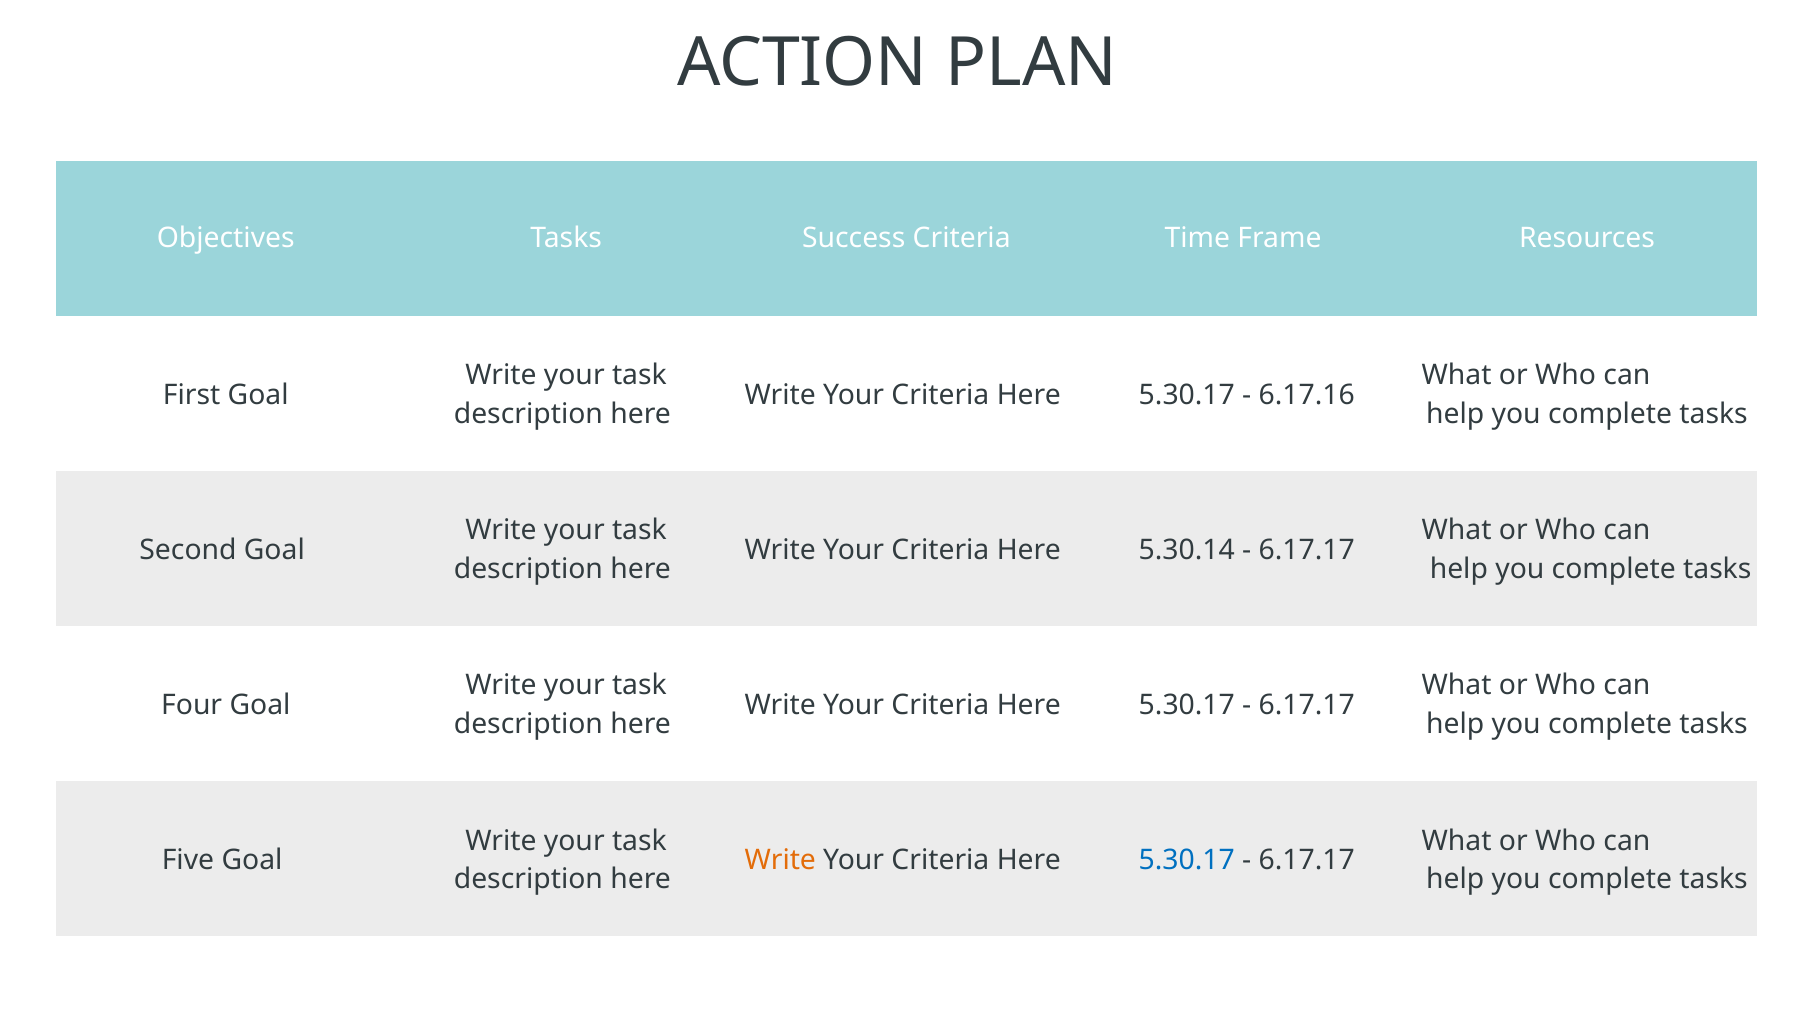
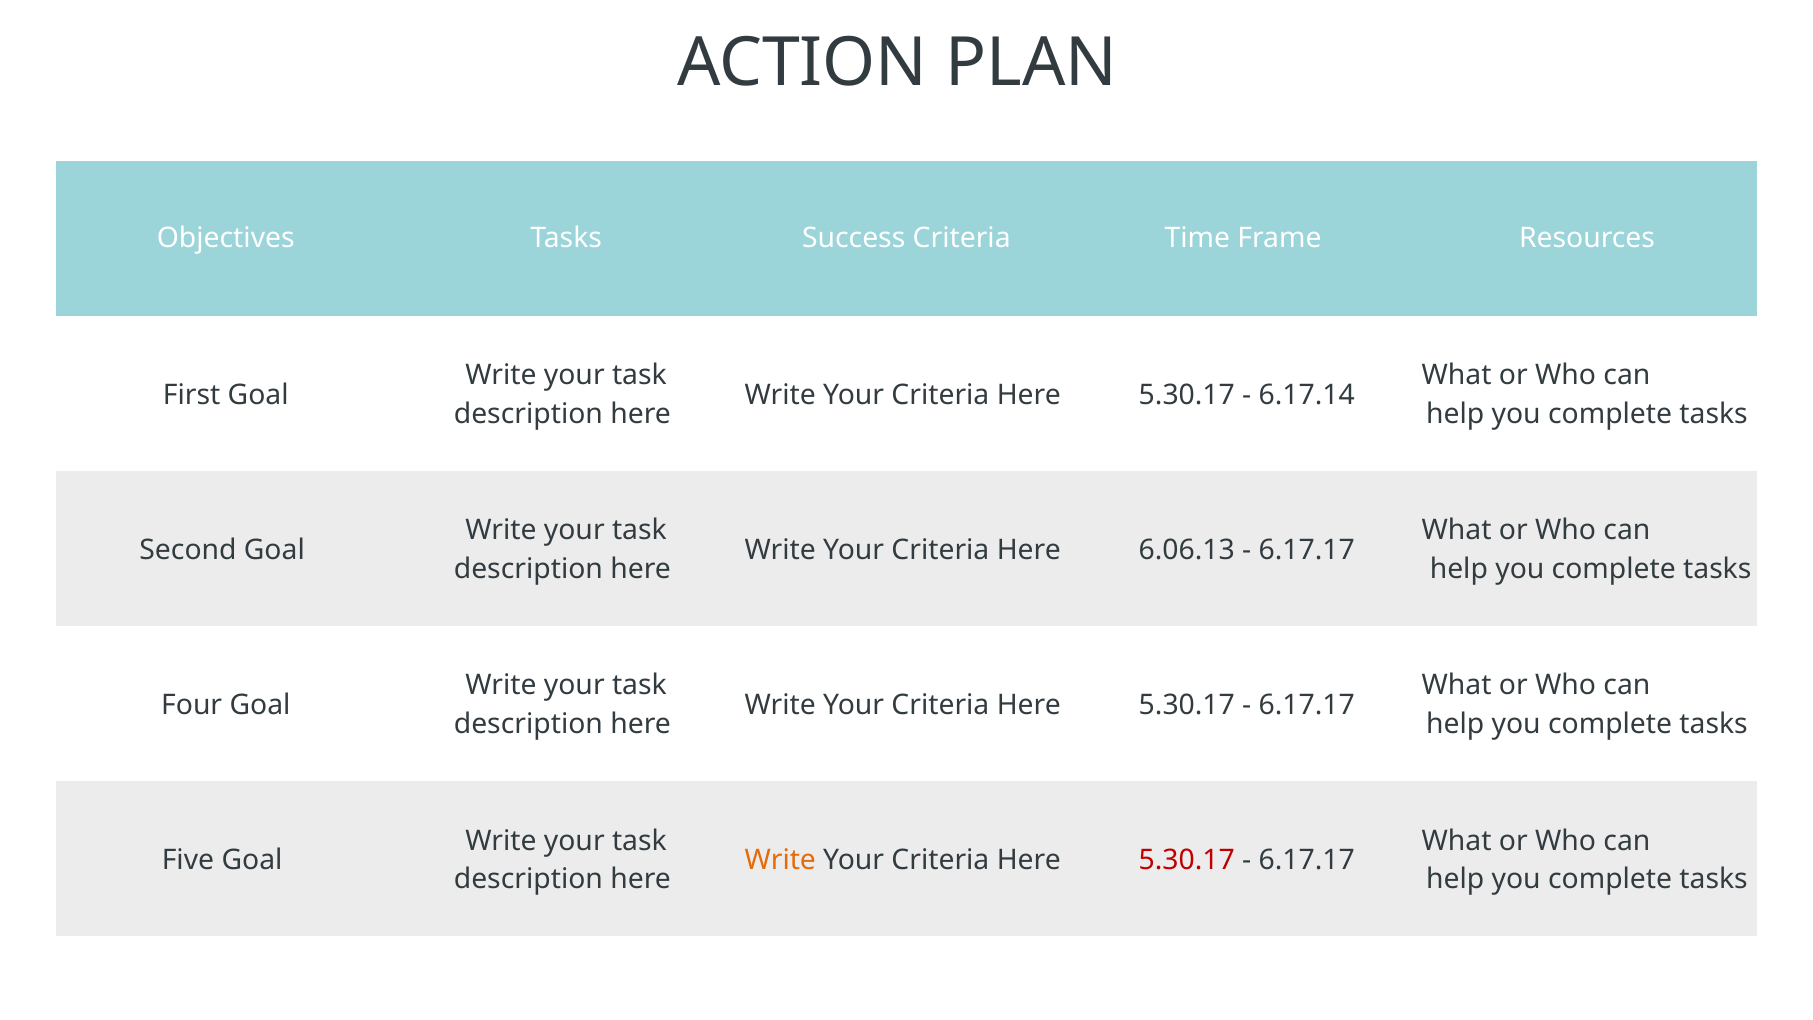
6.17.16: 6.17.16 -> 6.17.14
5.30.14: 5.30.14 -> 6.06.13
5.30.17 at (1187, 860) colour: blue -> red
